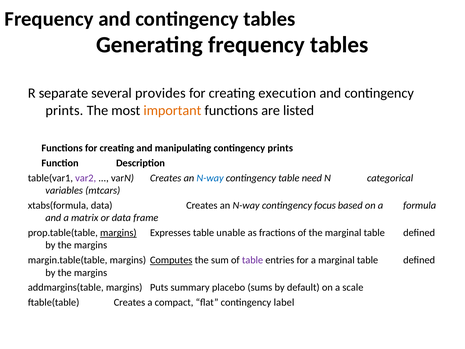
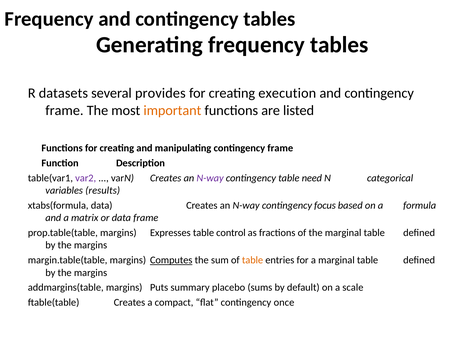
separate: separate -> datasets
prints at (64, 110): prints -> frame
manipulating contingency prints: prints -> frame
N-way at (210, 178) colour: blue -> purple
mtcars: mtcars -> results
margins at (118, 233) underline: present -> none
unable: unable -> control
table at (253, 260) colour: purple -> orange
label: label -> once
